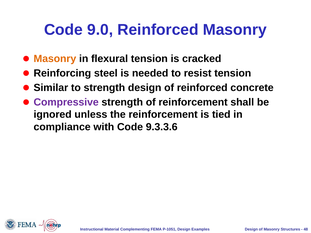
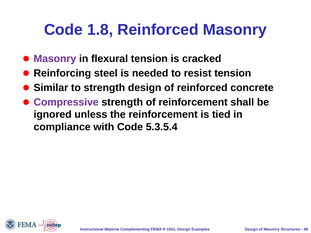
9.0: 9.0 -> 1.8
Masonry at (55, 59) colour: orange -> purple
9.3.3.6: 9.3.3.6 -> 5.3.5.4
